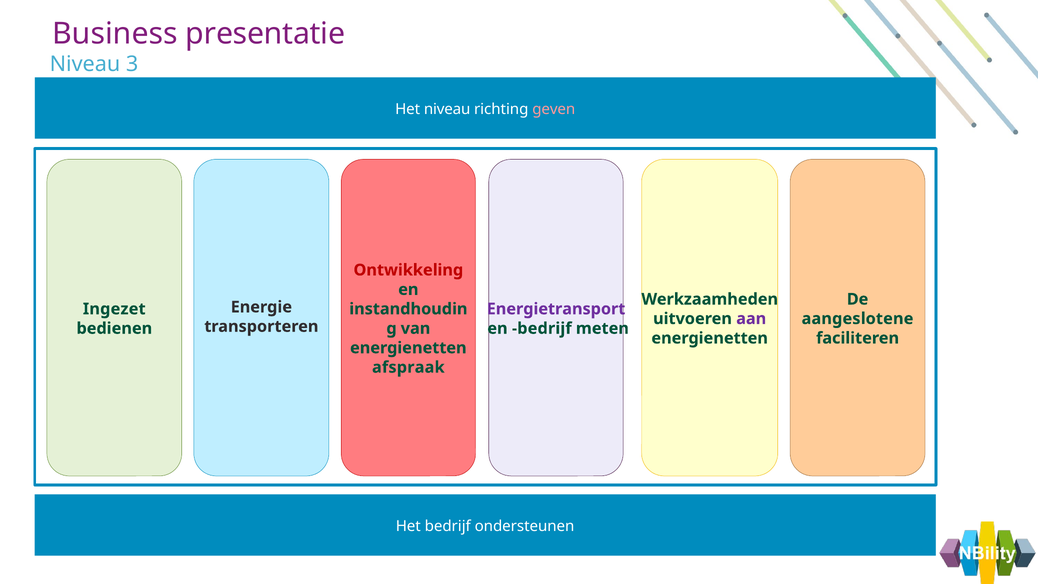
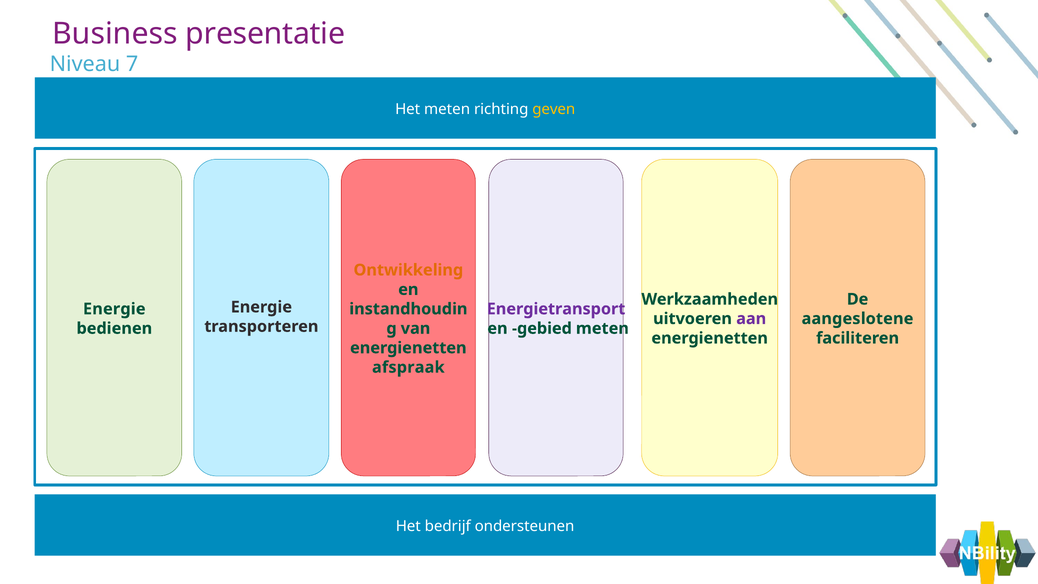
3: 3 -> 7
Het niveau: niveau -> meten
geven colour: pink -> yellow
Ontwikkeling colour: red -> orange
Ingezet at (114, 309): Ingezet -> Energie
en bedrijf: bedrijf -> gebied
